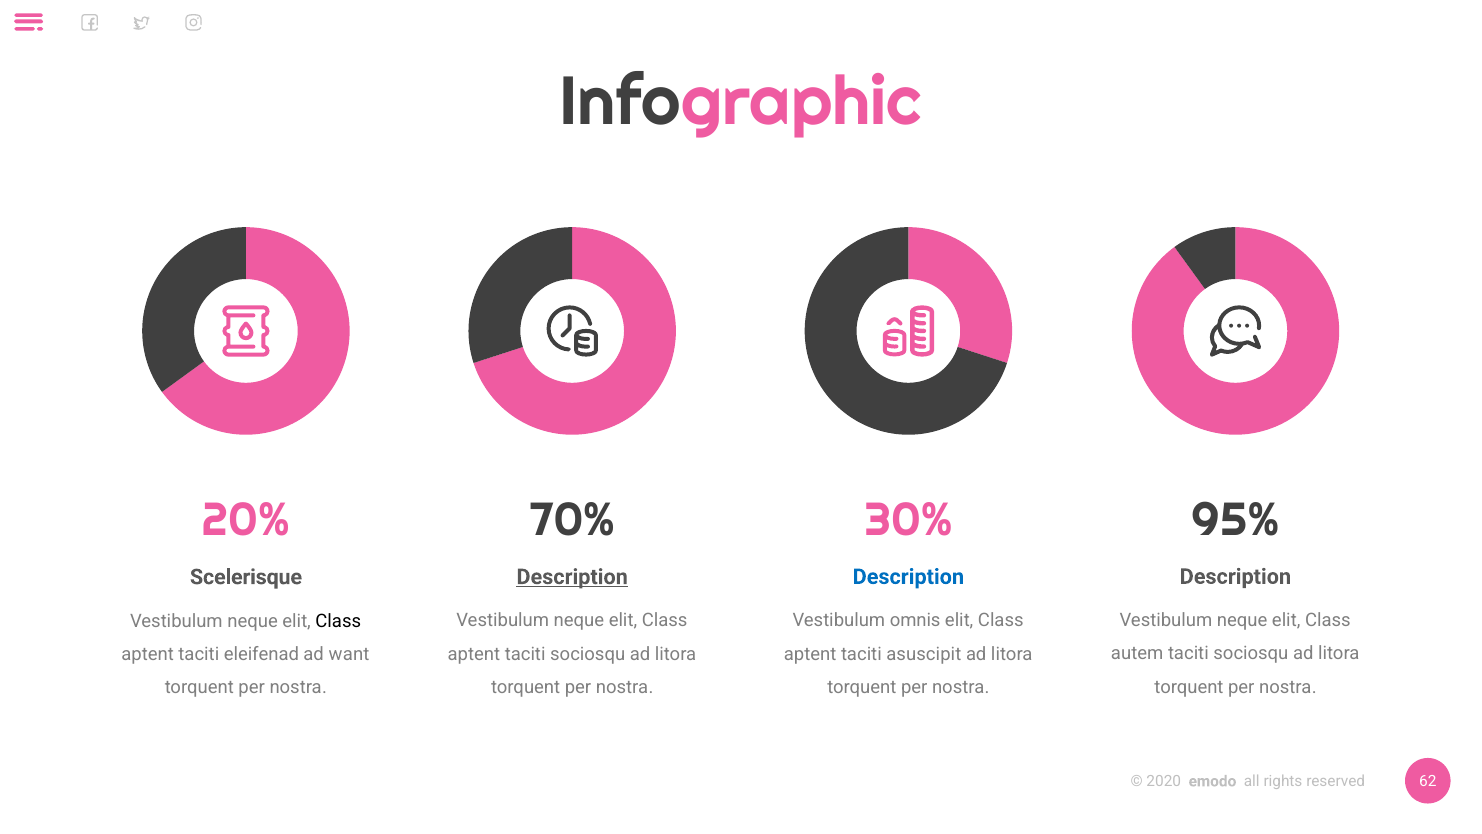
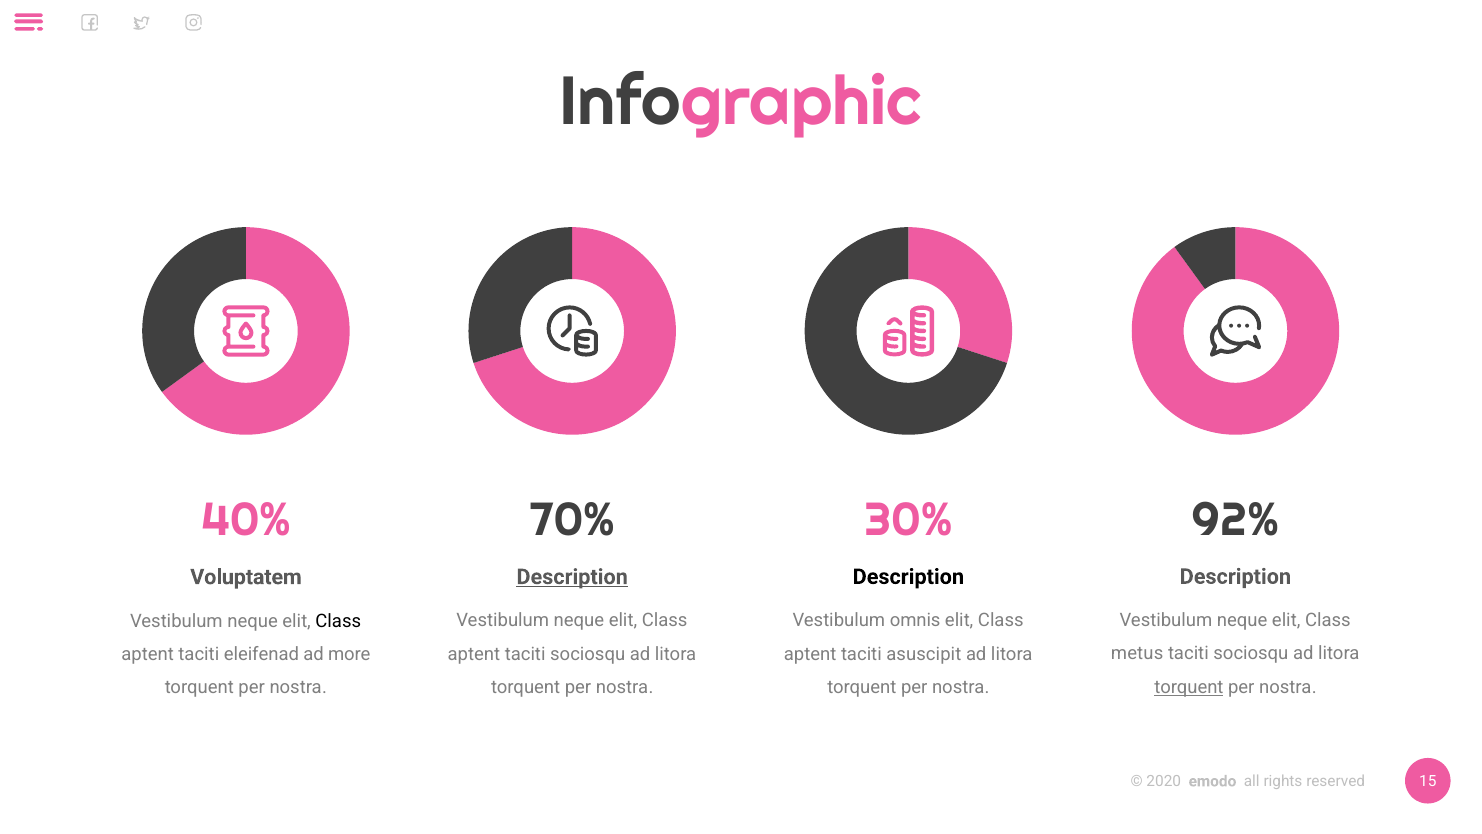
20%: 20% -> 40%
95%: 95% -> 92%
Description at (908, 576) colour: blue -> black
Scelerisque: Scelerisque -> Voluptatem
autem: autem -> metus
want: want -> more
torquent at (1189, 687) underline: none -> present
62: 62 -> 15
